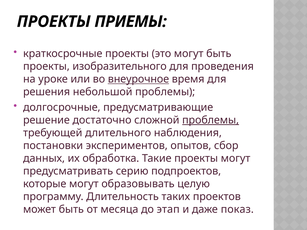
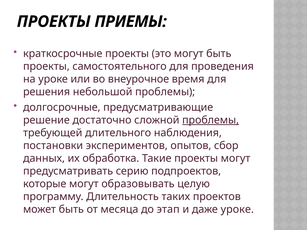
изобразительного: изобразительного -> самостоятельного
внеурочное underline: present -> none
даже показ: показ -> уроке
